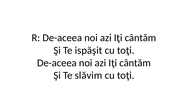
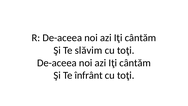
ispăşit: ispăşit -> slăvim
slăvim: slăvim -> înfrânt
